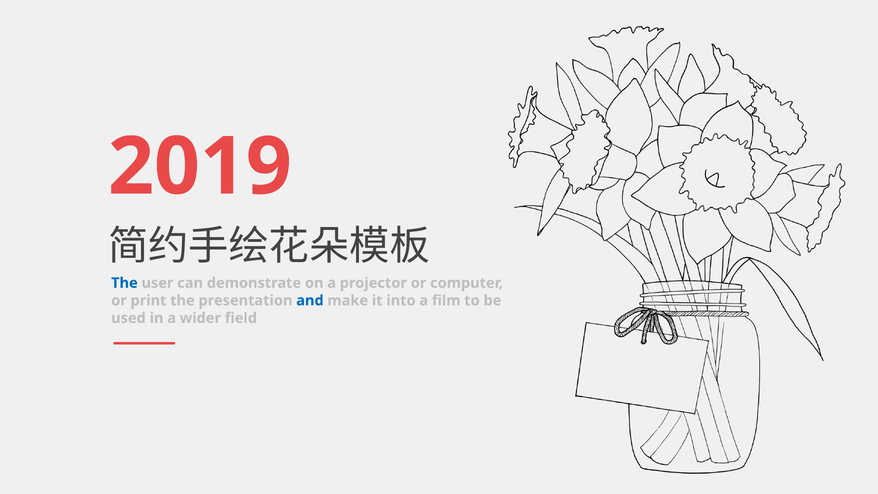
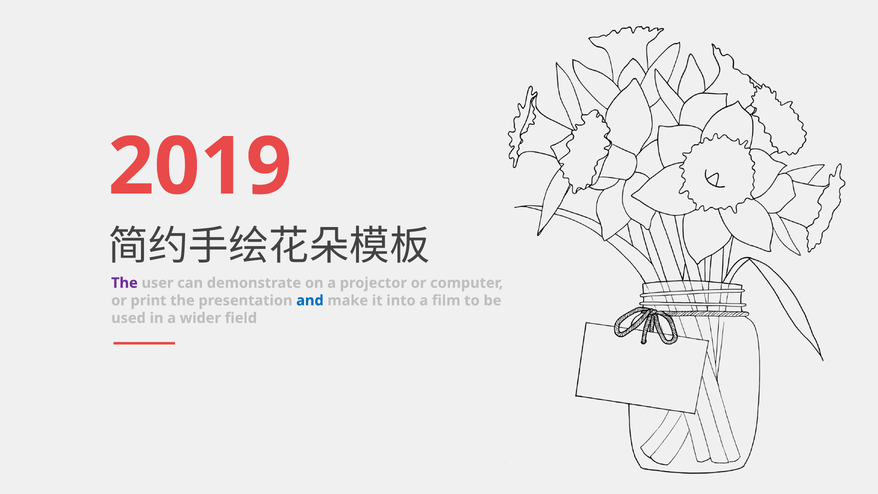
The at (124, 283) colour: blue -> purple
